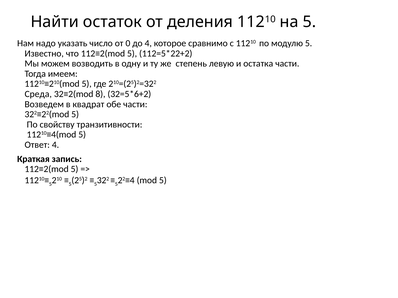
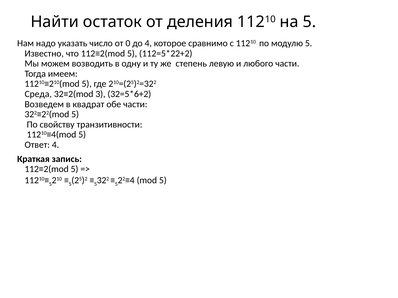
остатка: остатка -> любого
8: 8 -> 3
